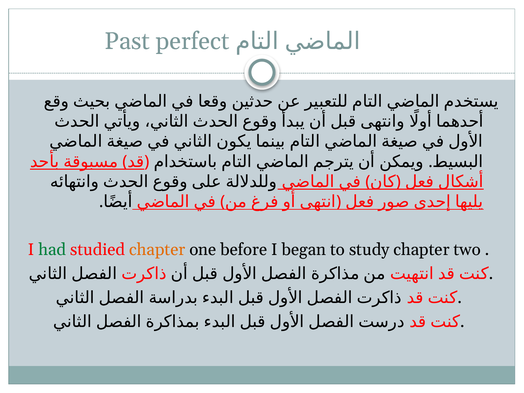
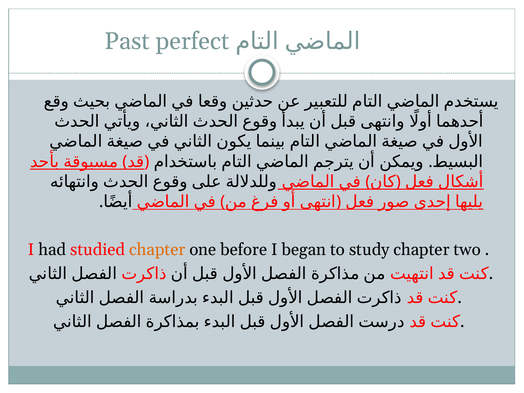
had colour: green -> black
